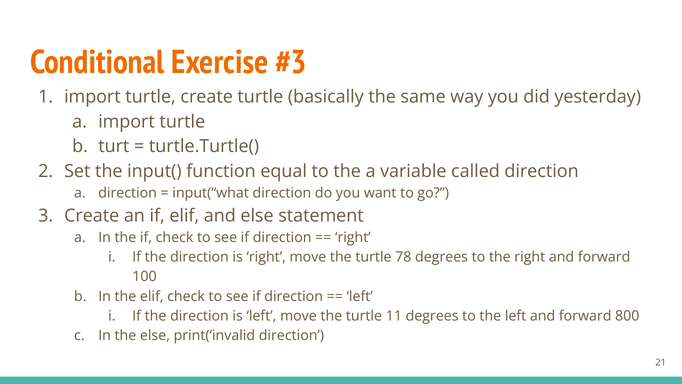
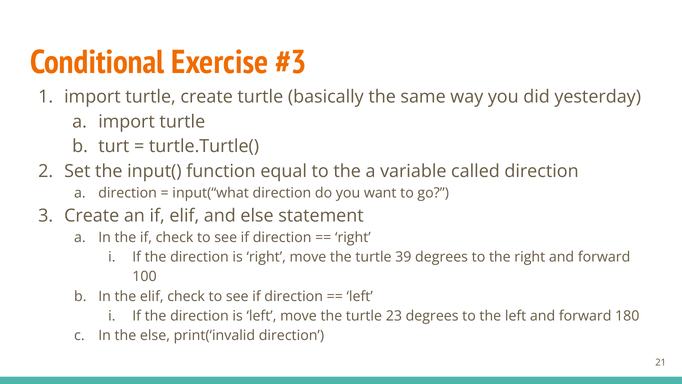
78: 78 -> 39
11: 11 -> 23
800: 800 -> 180
